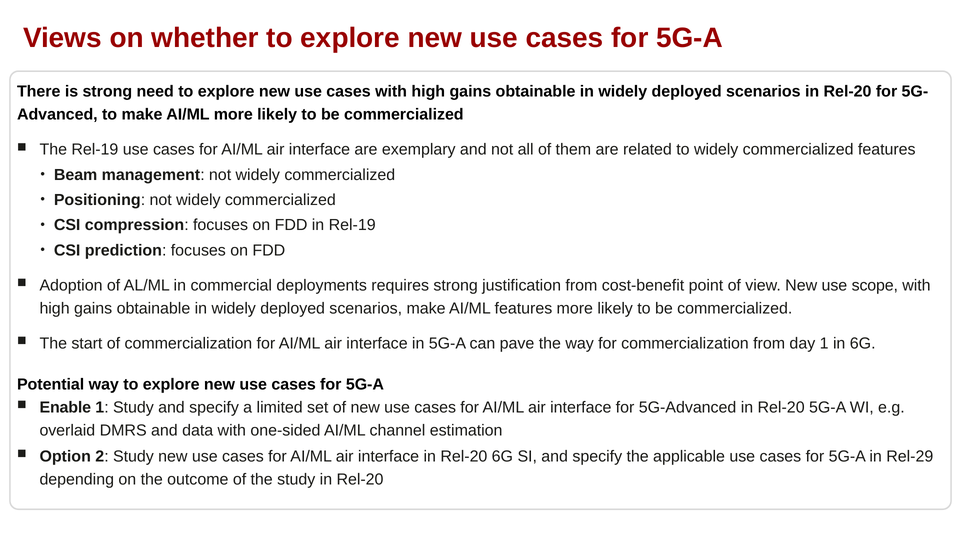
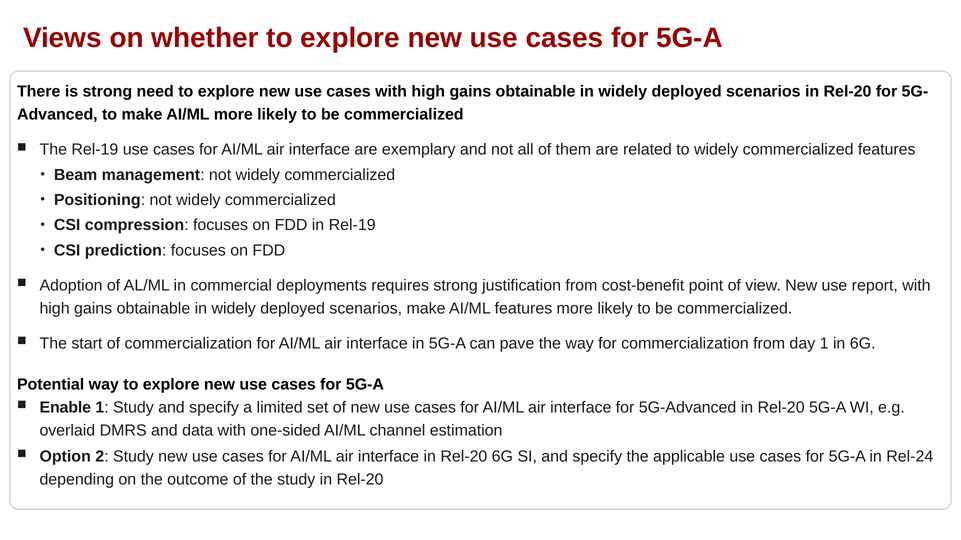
scope: scope -> report
Rel-29: Rel-29 -> Rel-24
